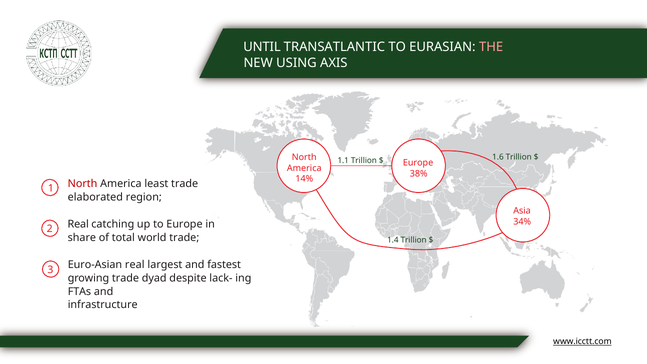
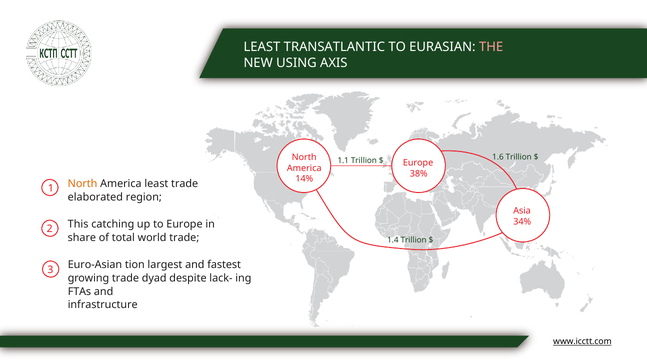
UNTIL at (262, 47): UNTIL -> LEAST
North at (83, 184) colour: red -> orange
Real at (78, 224): Real -> This
Euro-Asian real: real -> tion
